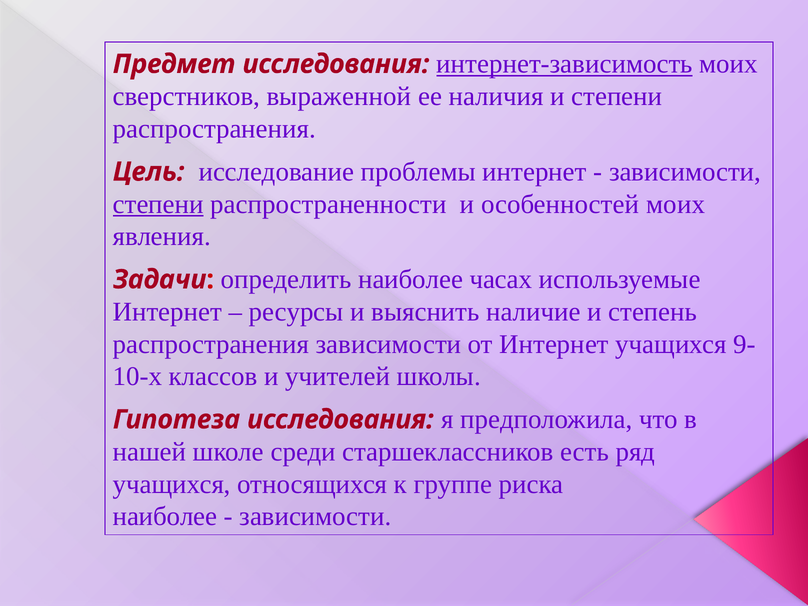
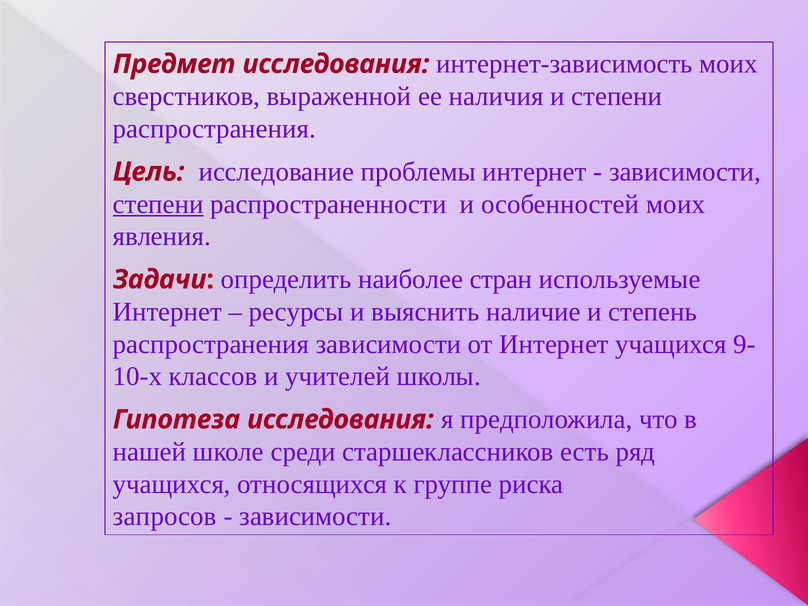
интернет-зависимость underline: present -> none
часах: часах -> стран
наиболее at (165, 516): наиболее -> запросов
